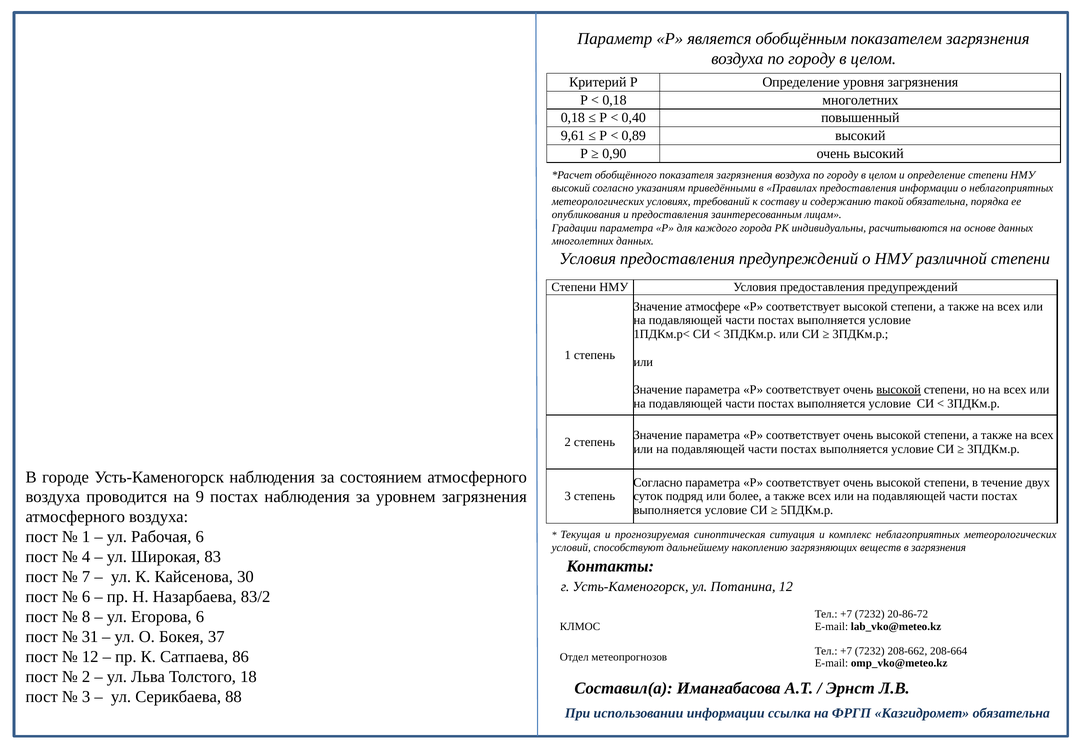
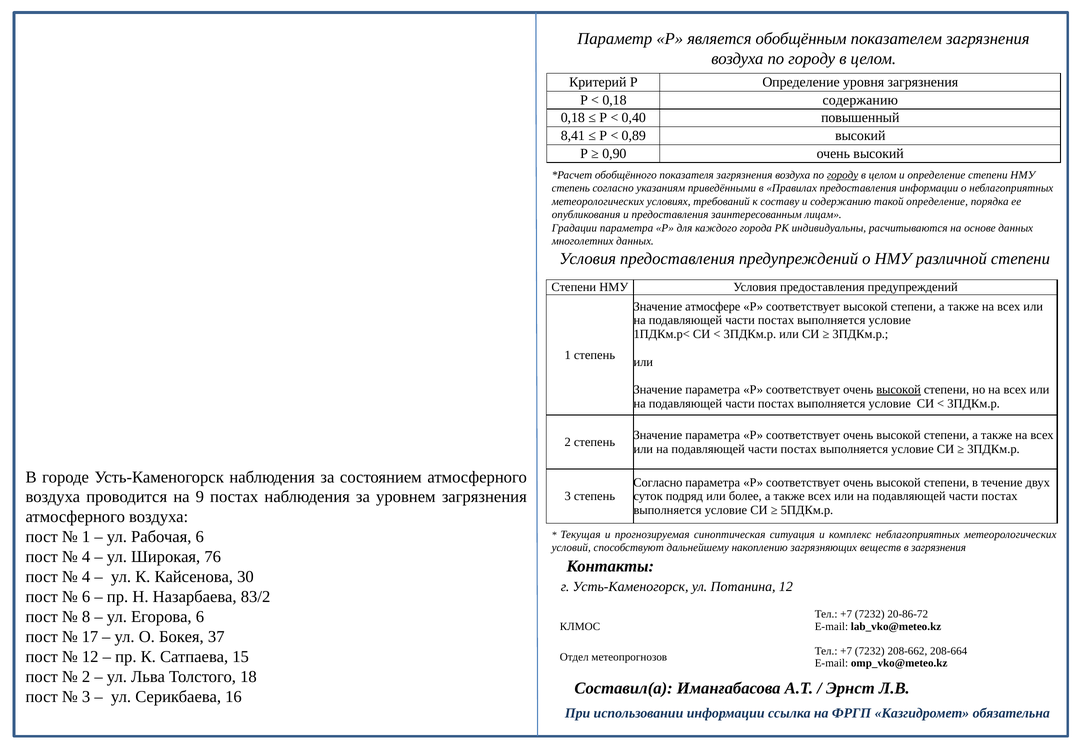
0,18 многолетних: многолетних -> содержанию
9,61: 9,61 -> 8,41
городу at (843, 175) underline: none -> present
высокий at (571, 188): высокий -> степень
такой обязательна: обязательна -> определение
83: 83 -> 76
7 at (86, 577): 7 -> 4
31: 31 -> 17
86: 86 -> 15
88: 88 -> 16
